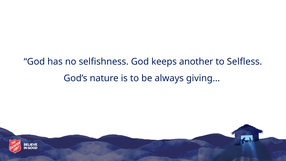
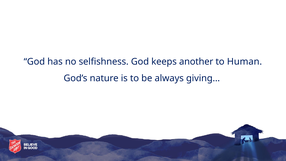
Selfless: Selfless -> Human
